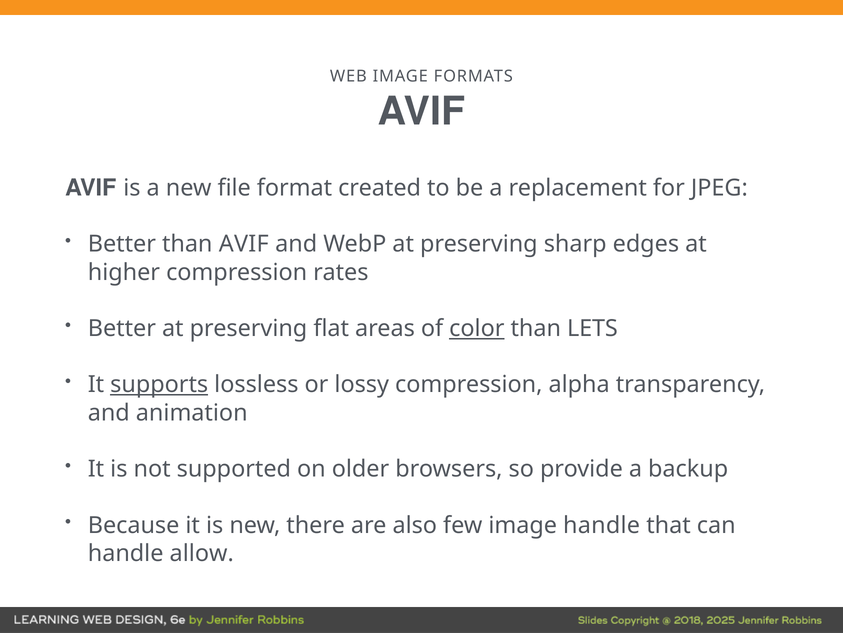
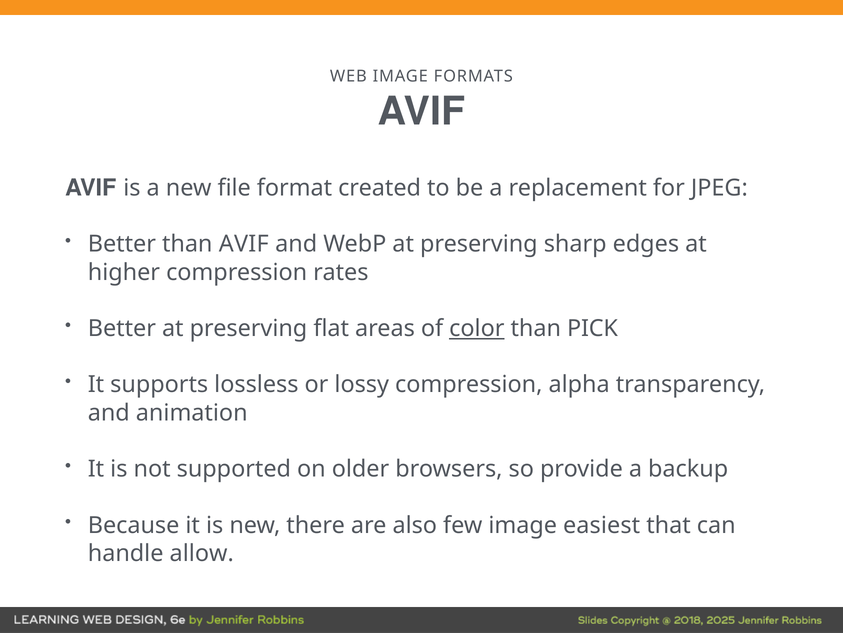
LETS: LETS -> PICK
supports underline: present -> none
image handle: handle -> easiest
